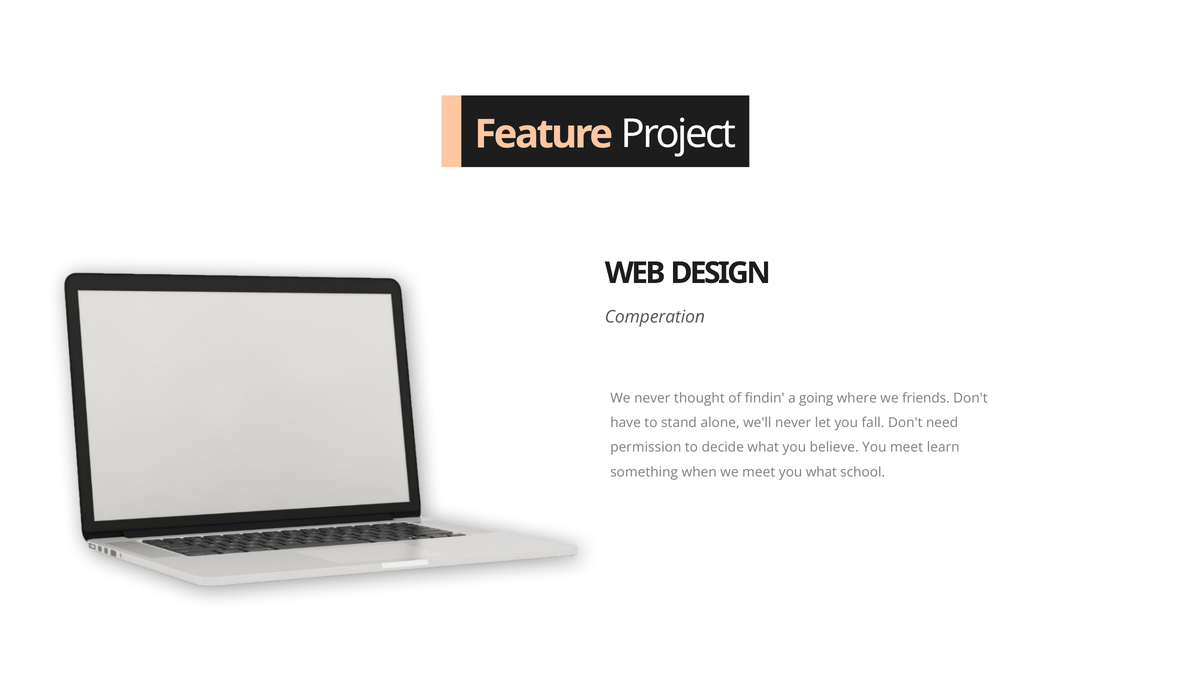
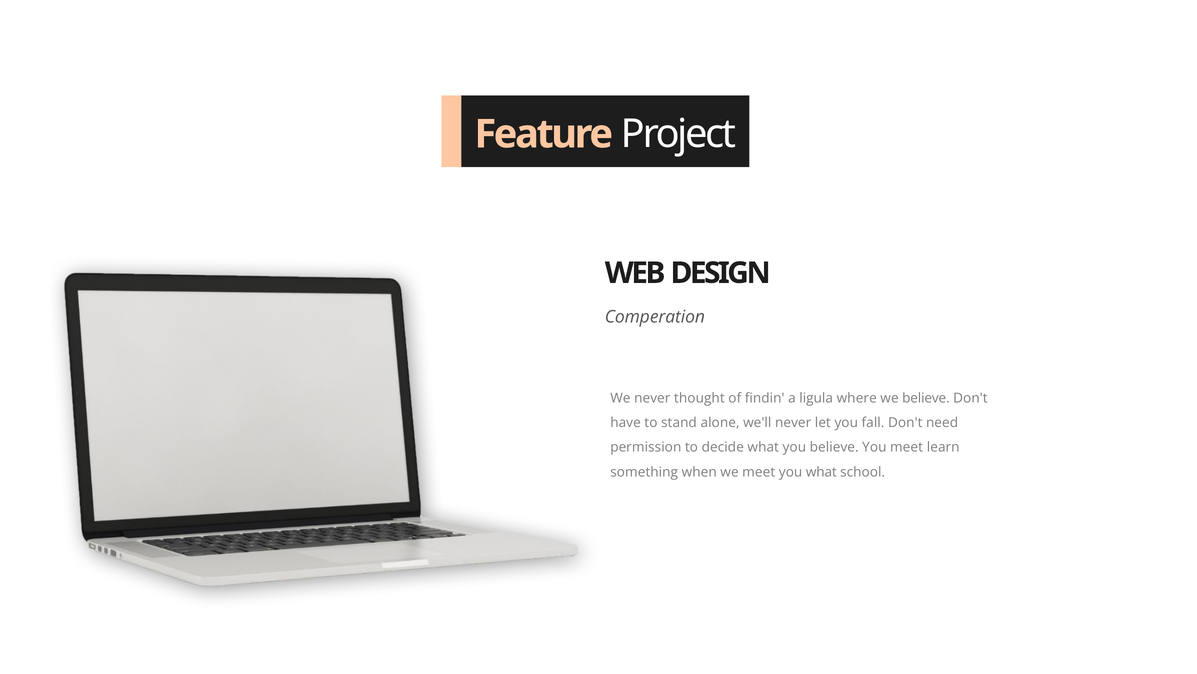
going: going -> ligula
we friends: friends -> believe
